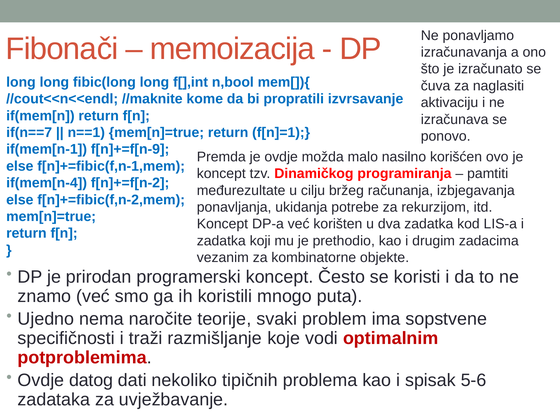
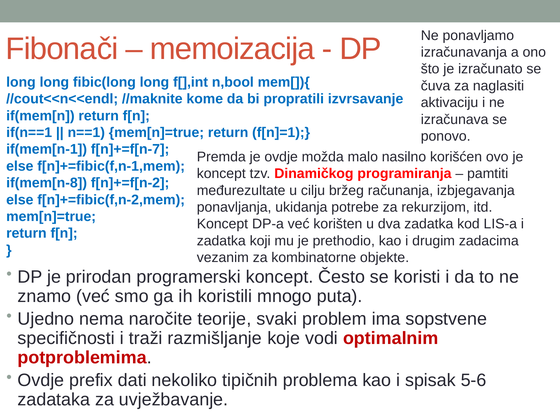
if(n==7: if(n==7 -> if(n==1
f[n]+=f[n-9: f[n]+=f[n-9 -> f[n]+=f[n-7
if(mem[n-4: if(mem[n-4 -> if(mem[n-8
datog: datog -> prefix
